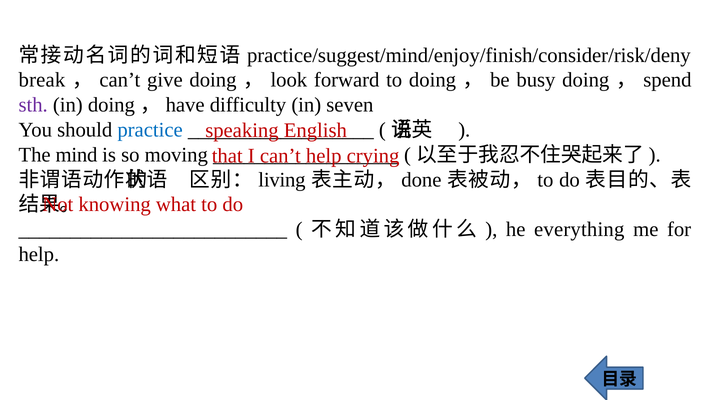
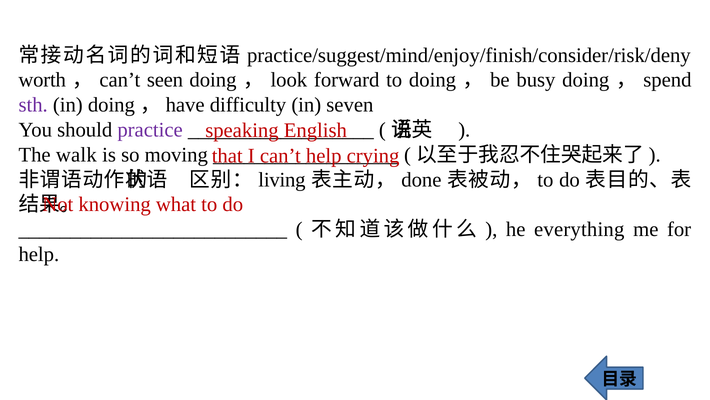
break: break -> worth
give: give -> seen
practice colour: blue -> purple
mind: mind -> walk
